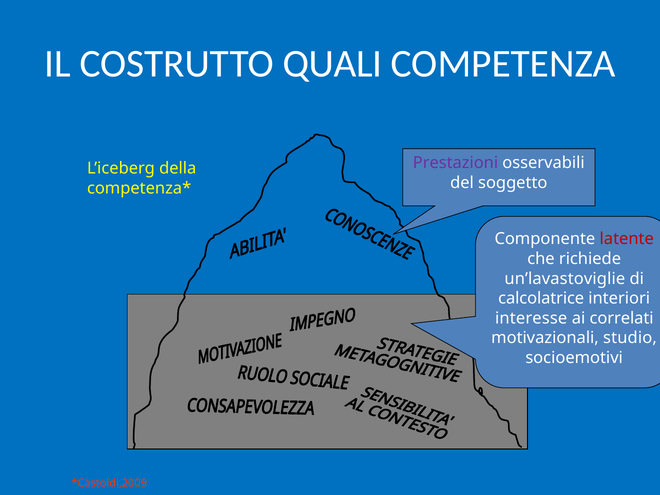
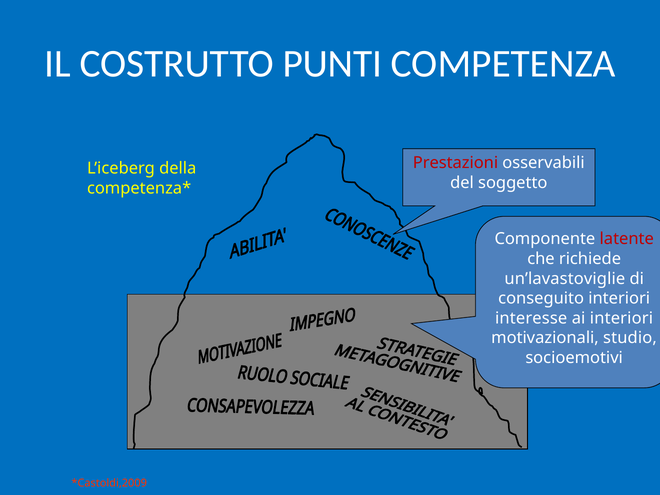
QUALI: QUALI -> PUNTI
Prestazioni colour: purple -> red
calcolatrice: calcolatrice -> conseguito
ai correlati: correlati -> interiori
